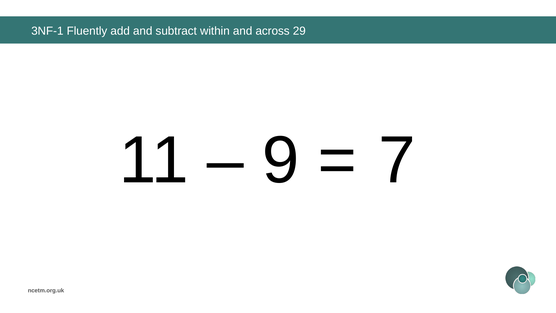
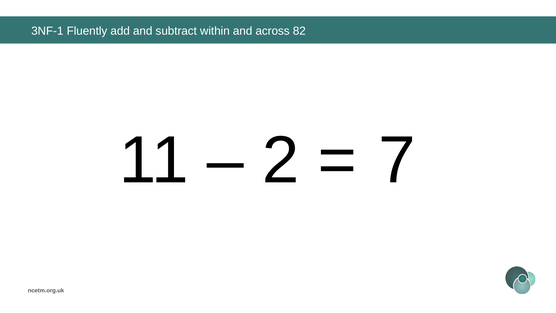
29: 29 -> 82
9: 9 -> 2
